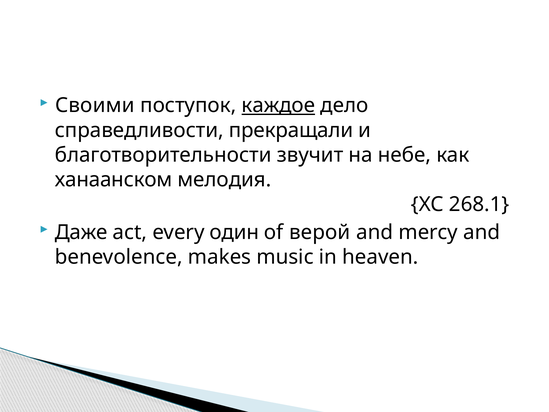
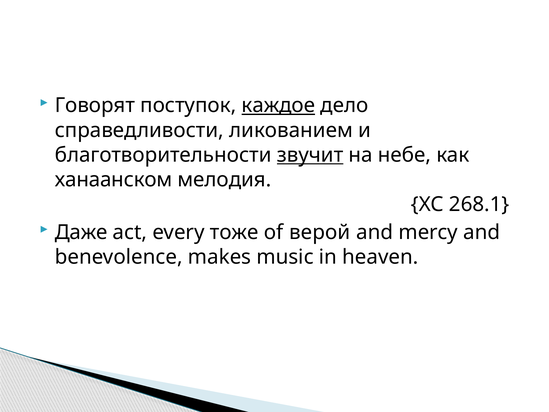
Своими: Своими -> Говорят
прекращали: прекращали -> ликованием
звучит underline: none -> present
один: один -> тоже
